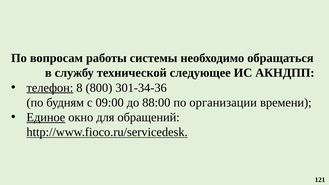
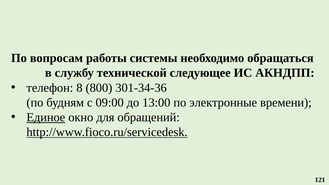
телефон underline: present -> none
88:00: 88:00 -> 13:00
организации: организации -> электронные
